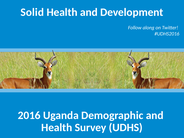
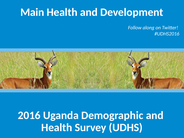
Solid: Solid -> Main
